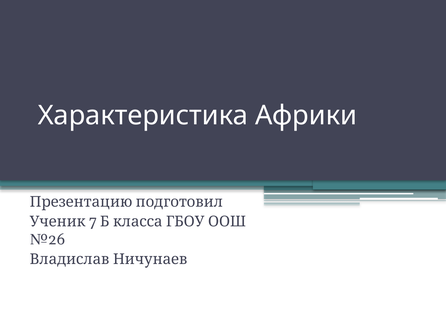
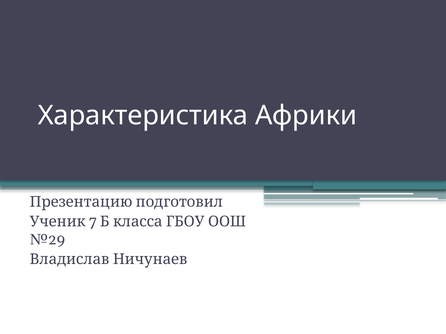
№26: №26 -> №29
